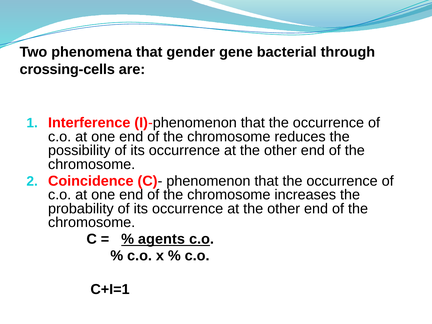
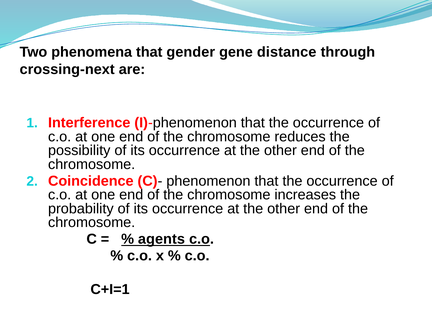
bacterial: bacterial -> distance
crossing-cells: crossing-cells -> crossing-next
